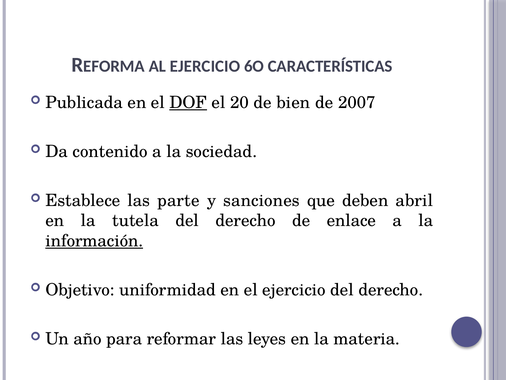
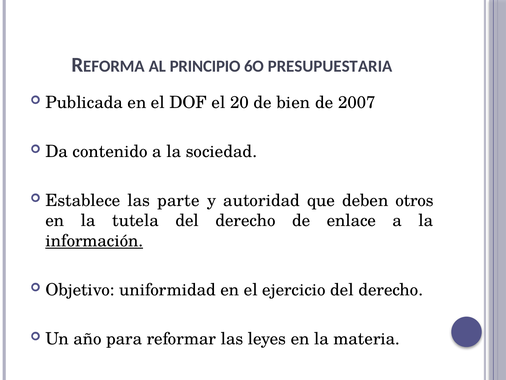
AL EJERCICIO: EJERCICIO -> PRINCIPIO
CARACTERÍSTICAS: CARACTERÍSTICAS -> PRESUPUESTARIA
DOF underline: present -> none
sanciones: sanciones -> autoridad
abril: abril -> otros
